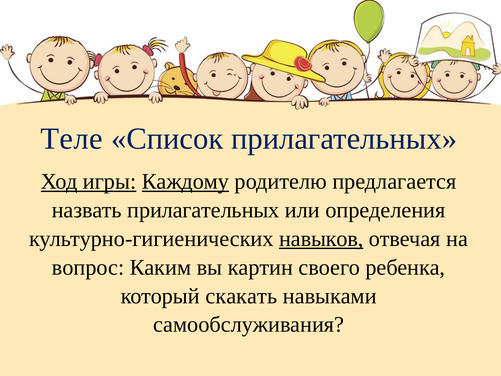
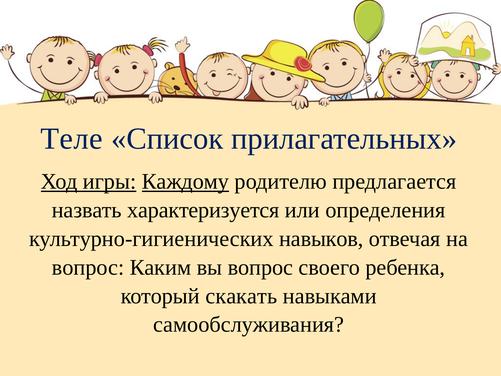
назвать прилагательных: прилагательных -> характеризуется
навыков underline: present -> none
вы картин: картин -> вопрос
